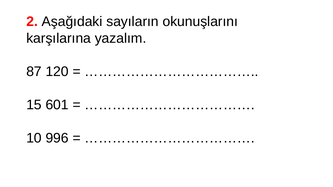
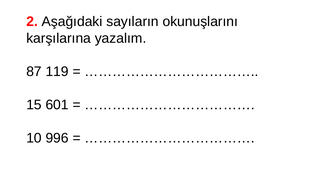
120: 120 -> 119
